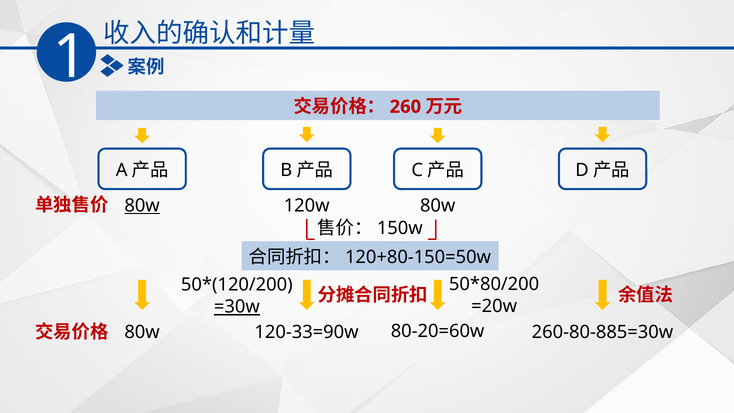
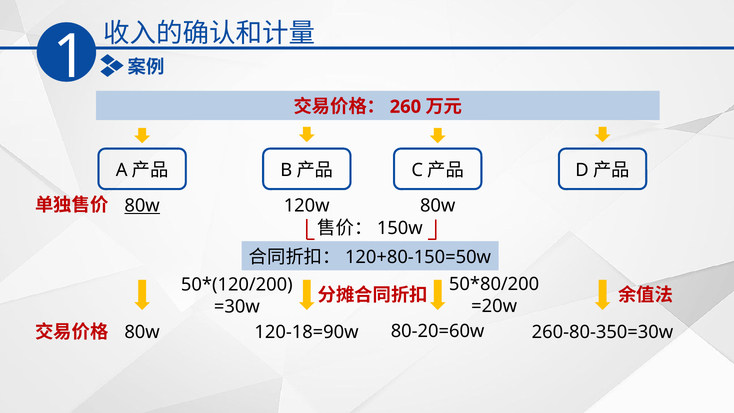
=30w underline: present -> none
120-33=90w: 120-33=90w -> 120-18=90w
260-80-885=30w: 260-80-885=30w -> 260-80-350=30w
